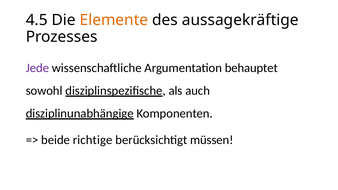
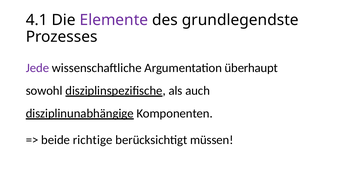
4.5: 4.5 -> 4.1
Elemente colour: orange -> purple
aussagekräftige: aussagekräftige -> grundlegendste
behauptet: behauptet -> überhaupt
